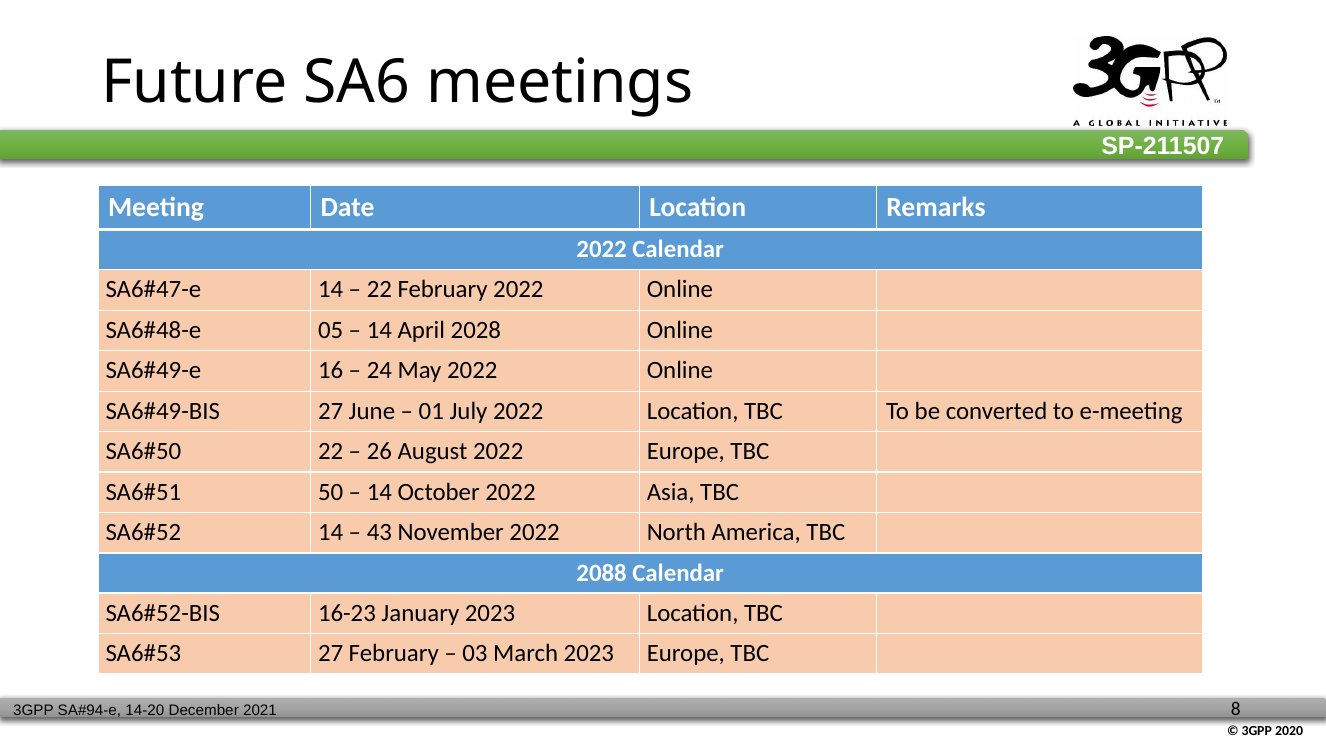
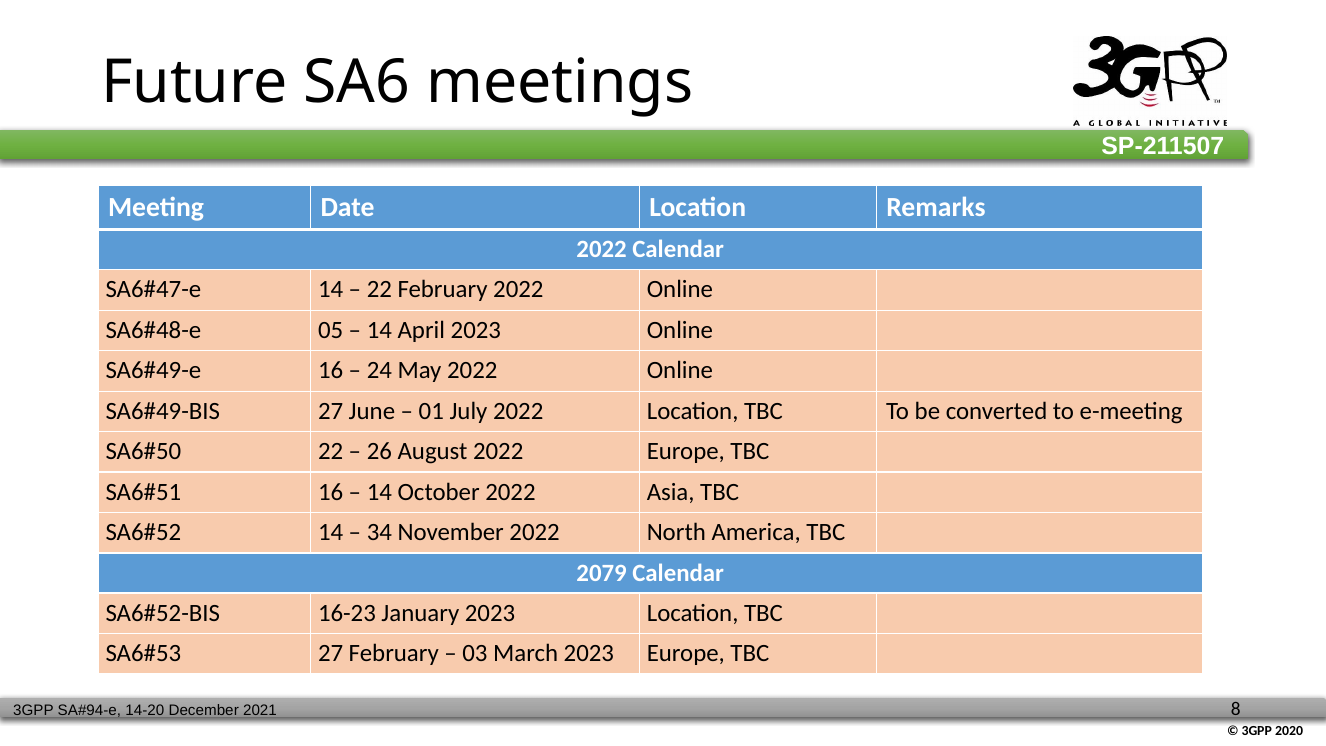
April 2028: 2028 -> 2023
50 at (331, 492): 50 -> 16
43: 43 -> 34
2088: 2088 -> 2079
